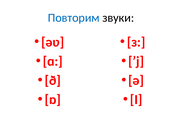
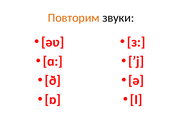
Повторим colour: blue -> orange
